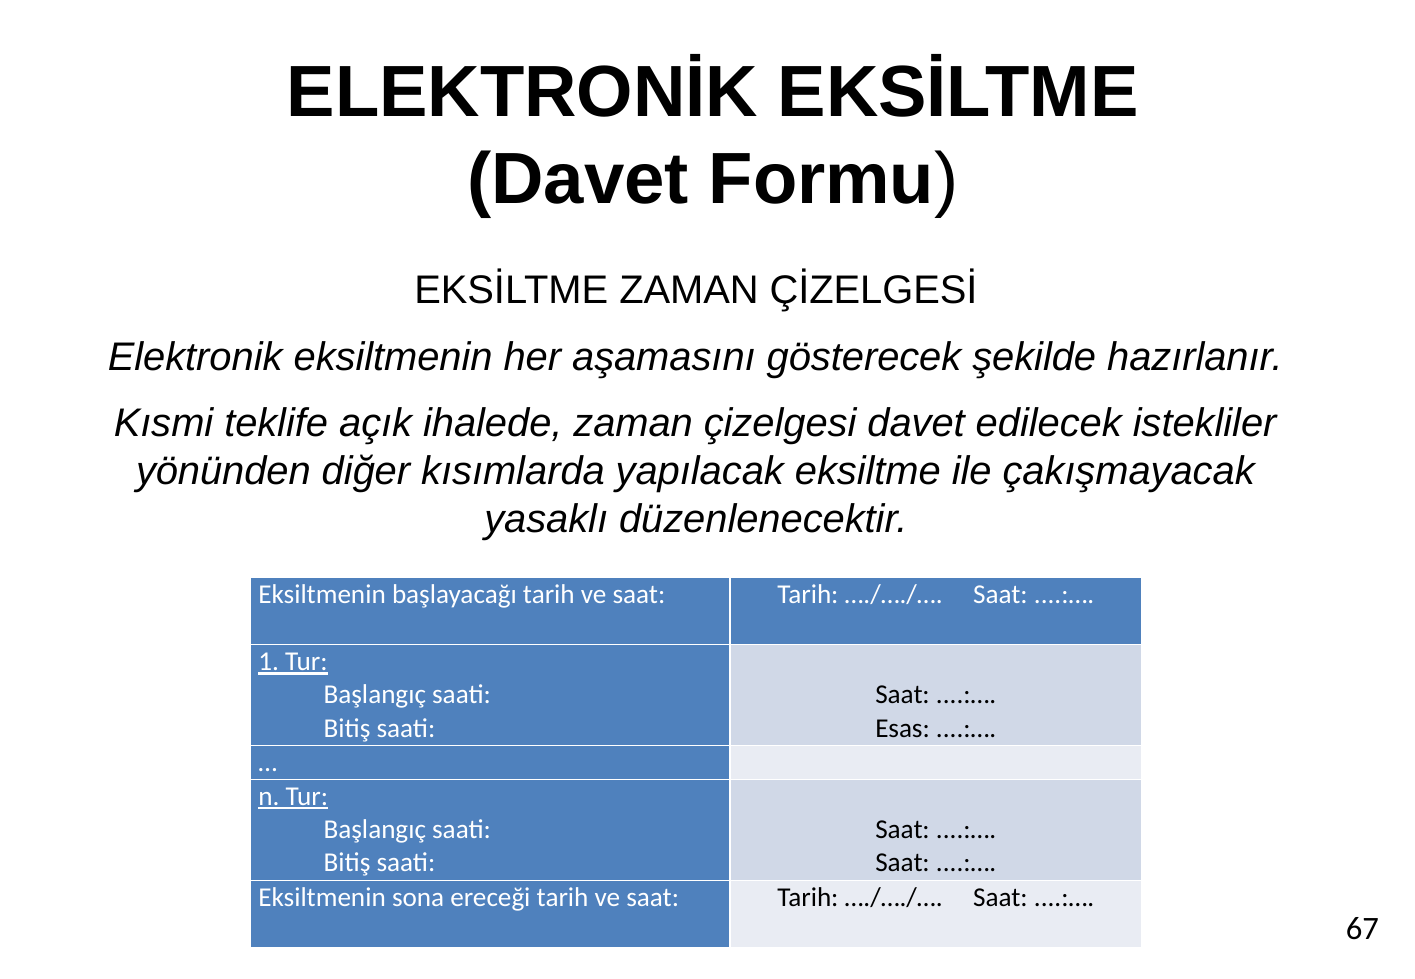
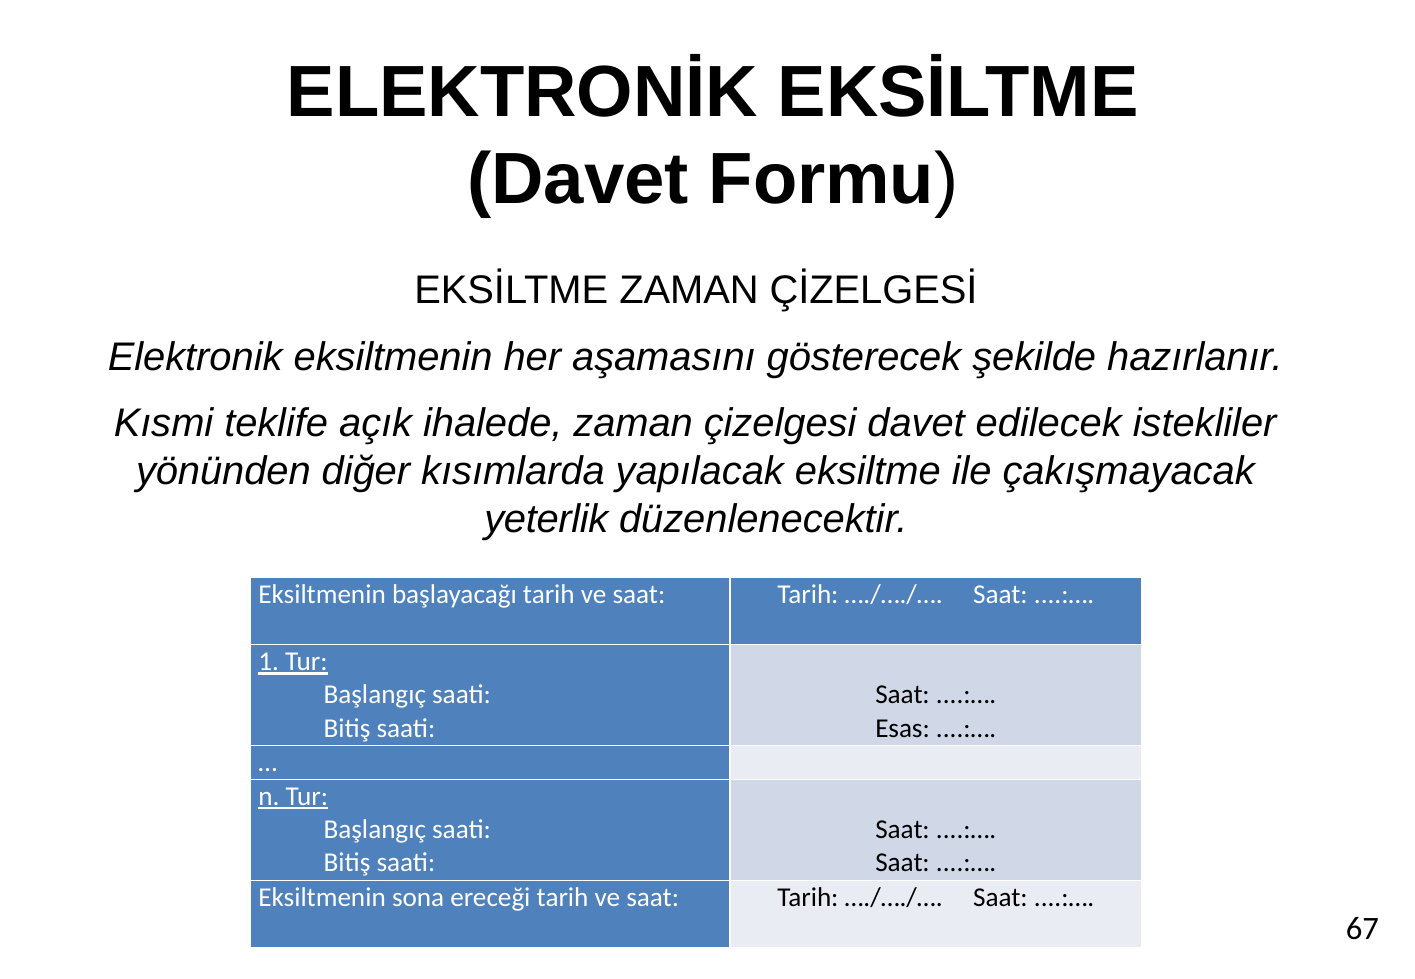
yasaklı: yasaklı -> yeterlik
